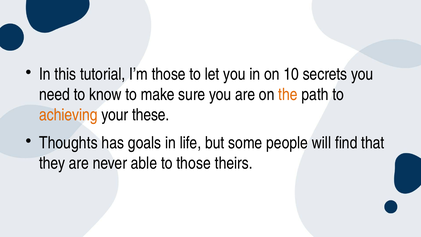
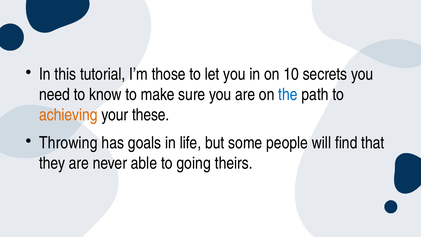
the colour: orange -> blue
Thoughts: Thoughts -> Throwing
to those: those -> going
